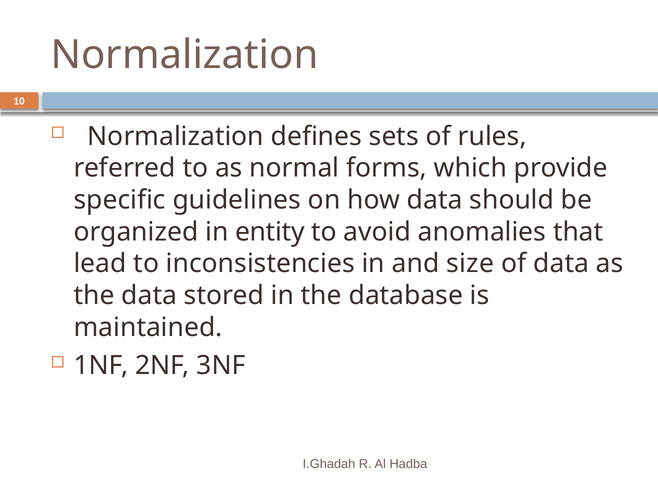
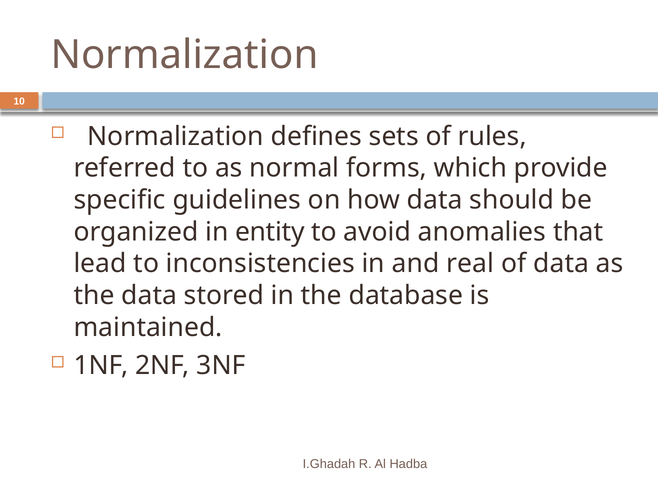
size: size -> real
